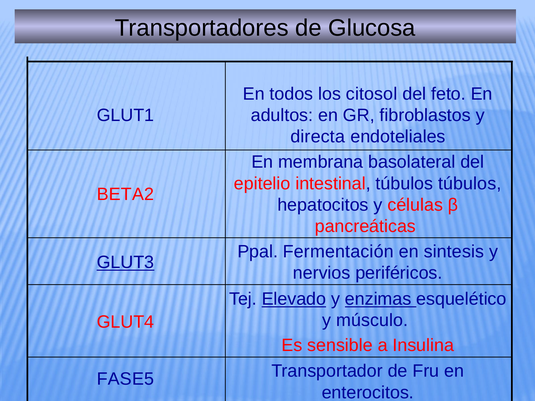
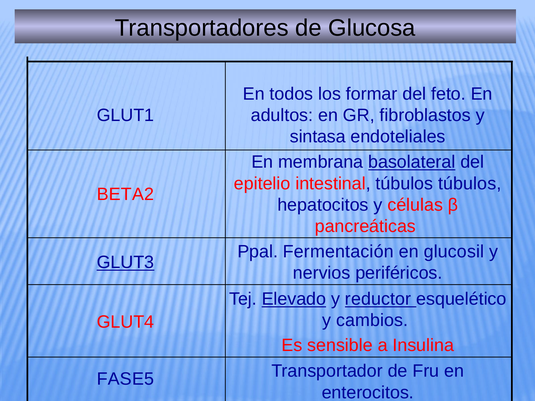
citosol: citosol -> formar
directa: directa -> sintasa
basolateral underline: none -> present
sintesis: sintesis -> glucosil
enzimas: enzimas -> reductor
músculo: músculo -> cambios
